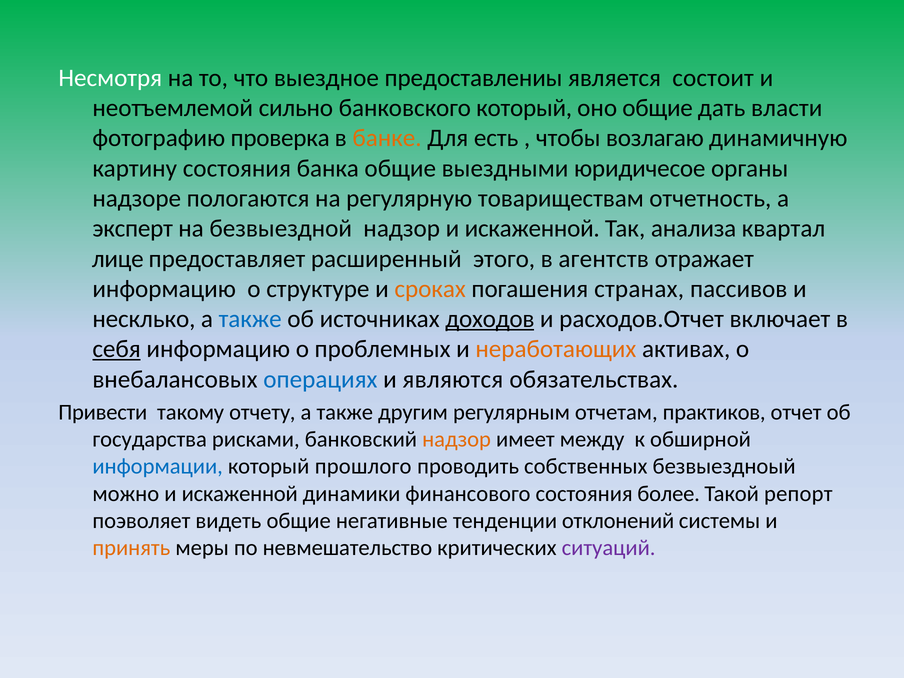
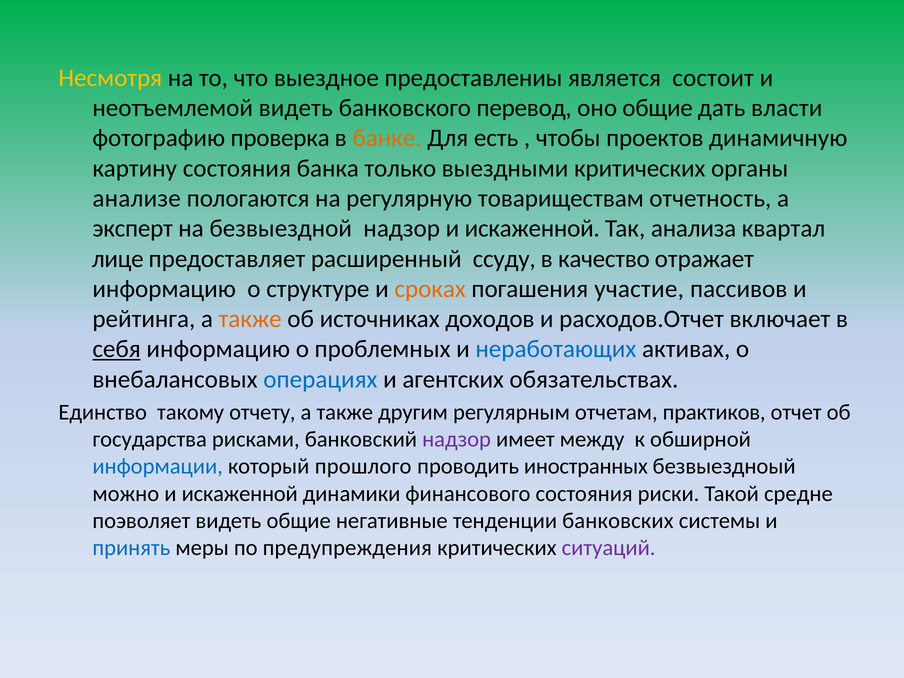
Несмотря colour: white -> yellow
неотъемлемой сильно: сильно -> видеть
банковского который: который -> перевод
возлагаю: возлагаю -> проектов
банка общие: общие -> только
выездными юридичесое: юридичесое -> критических
надзоре: надзоре -> анализе
этого: этого -> ссуду
агентств: агентств -> качество
странах: странах -> участие
несклько: несклько -> рейтинга
также at (250, 319) colour: blue -> orange
доходов underline: present -> none
неработающих colour: orange -> blue
являются: являются -> агентских
Привести: Привести -> Единство
надзор at (457, 439) colour: orange -> purple
собственных: собственных -> иностранных
более: более -> риски
репорт: репорт -> средне
отклонений: отклонений -> банковских
принять colour: orange -> blue
невмешательство: невмешательство -> предупреждения
